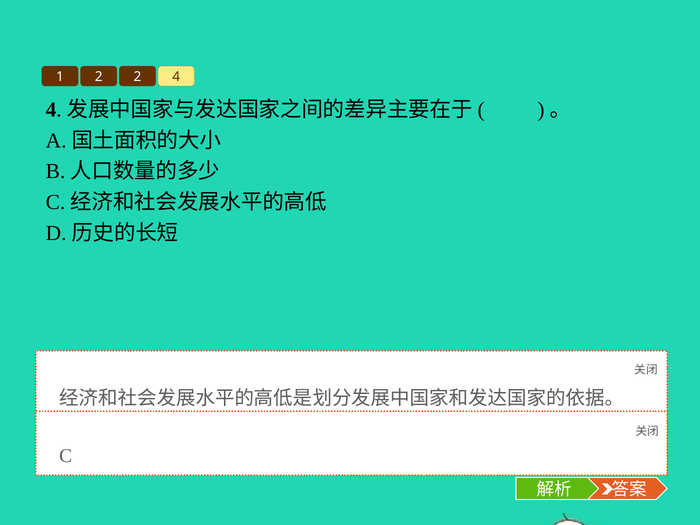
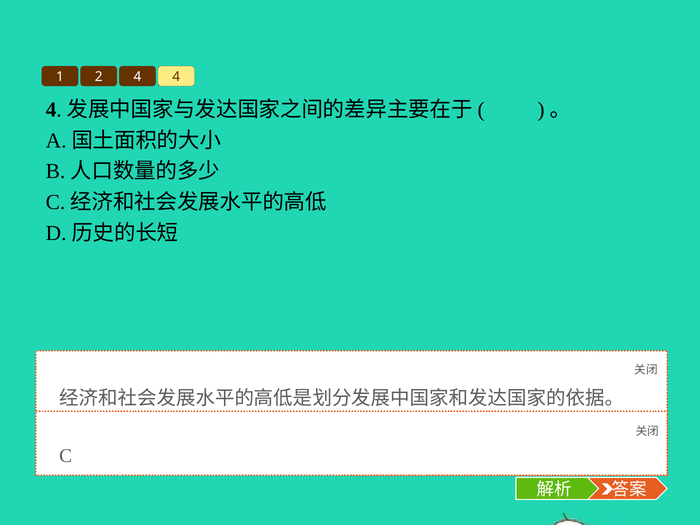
2 2: 2 -> 4
